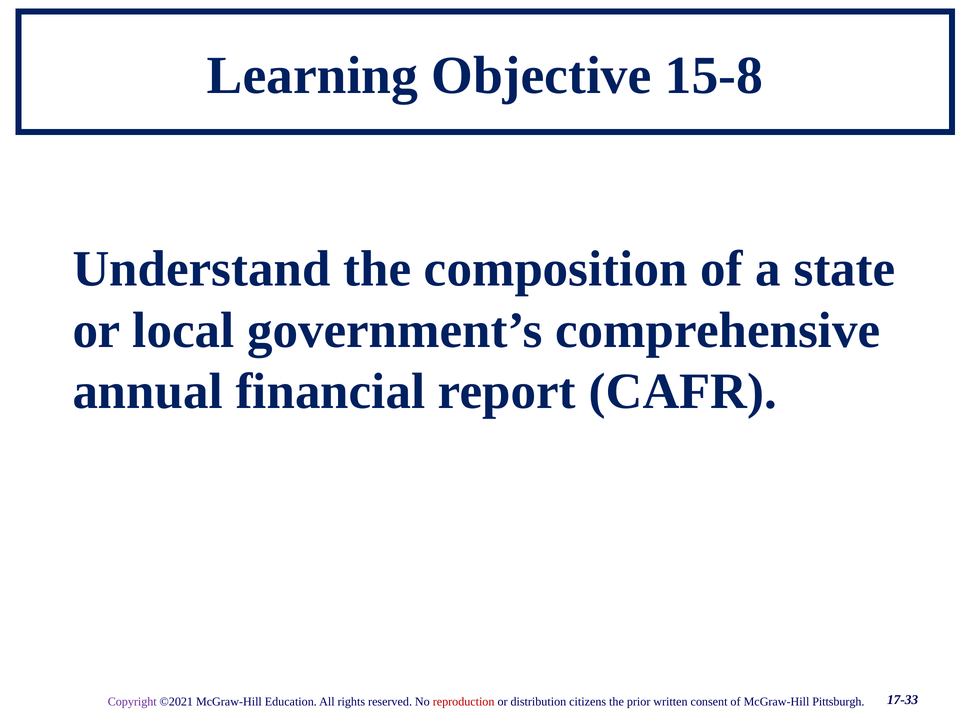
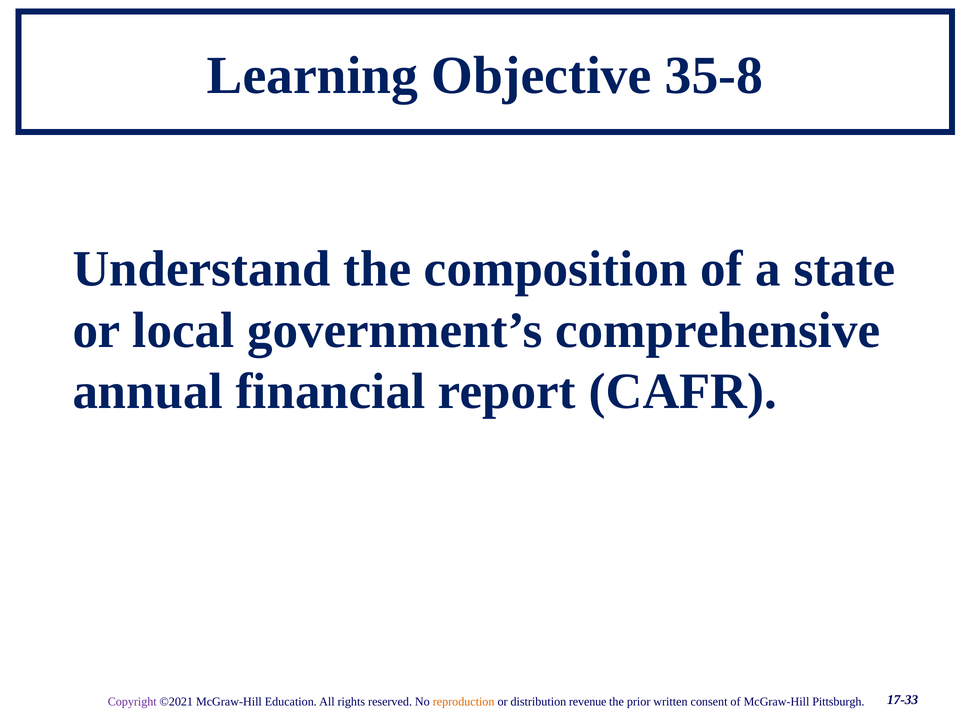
15-8: 15-8 -> 35-8
reproduction colour: red -> orange
citizens: citizens -> revenue
